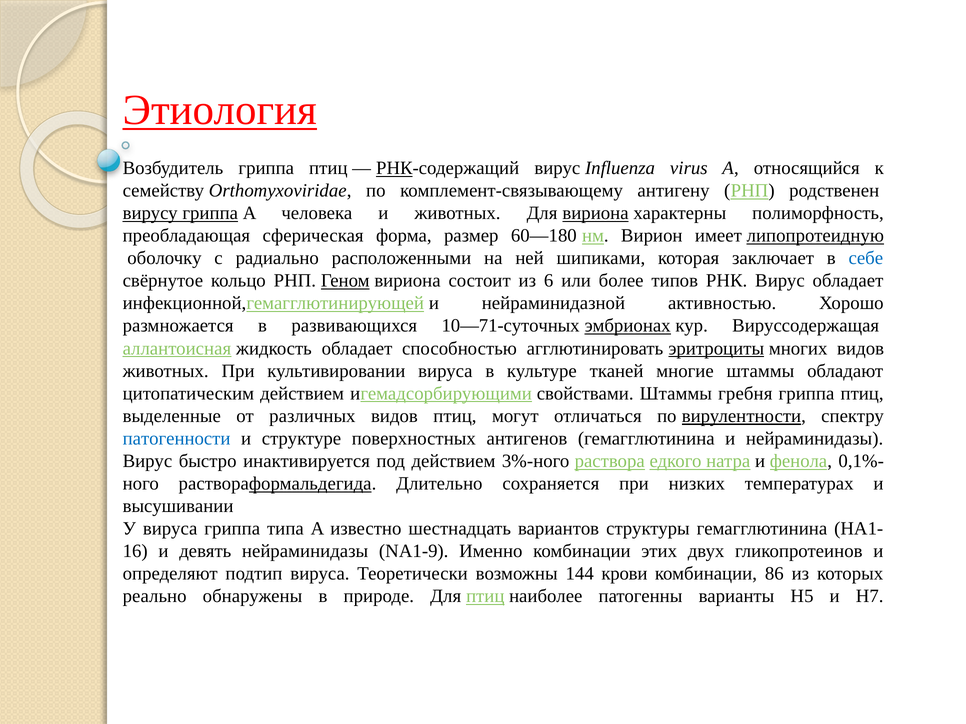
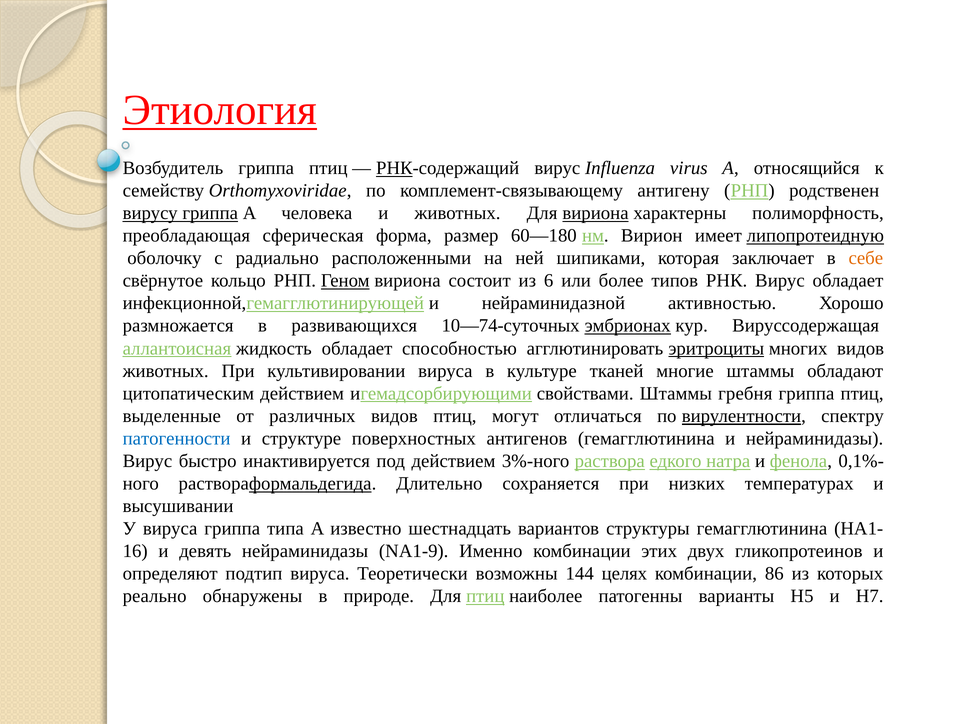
себе colour: blue -> orange
10—71-суточных: 10—71-суточных -> 10—74-суточных
крови: крови -> целях
